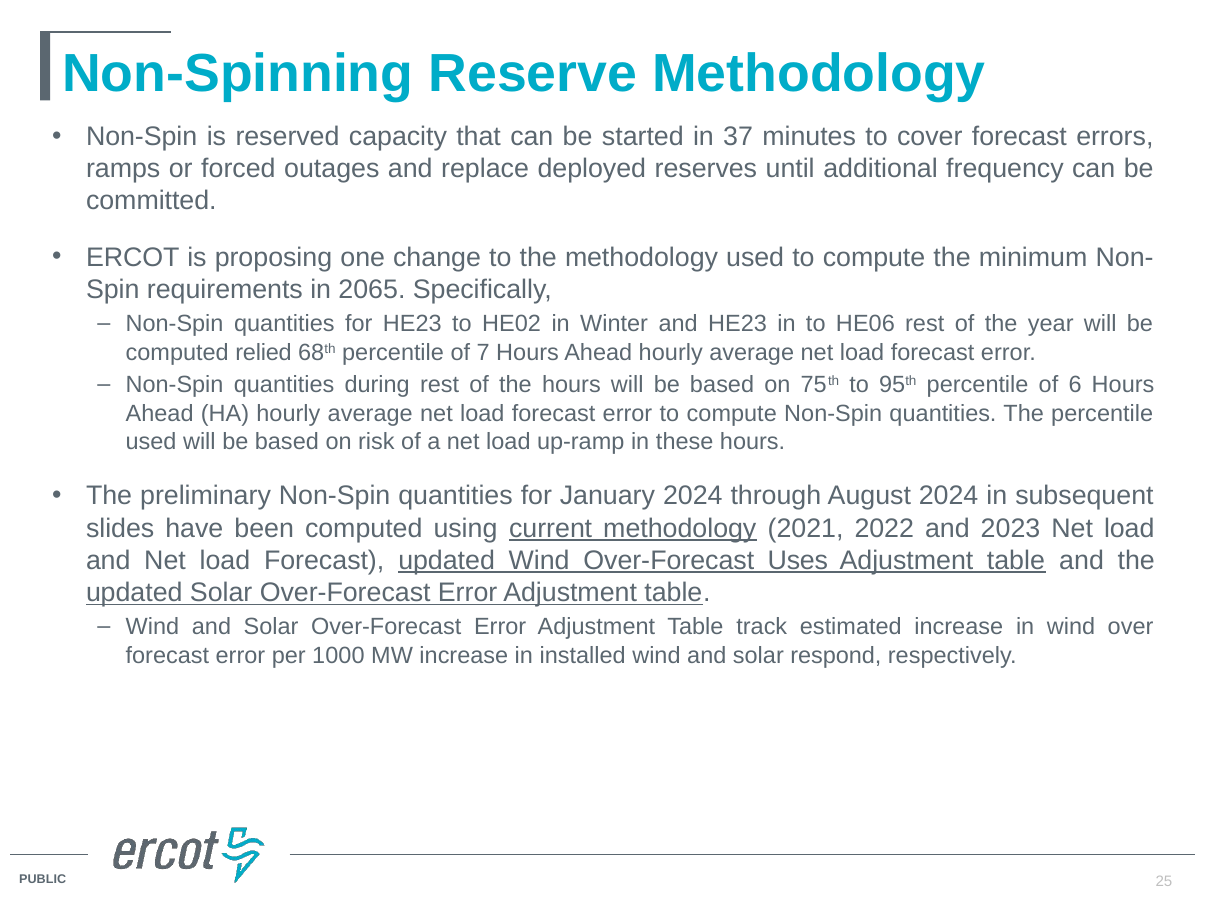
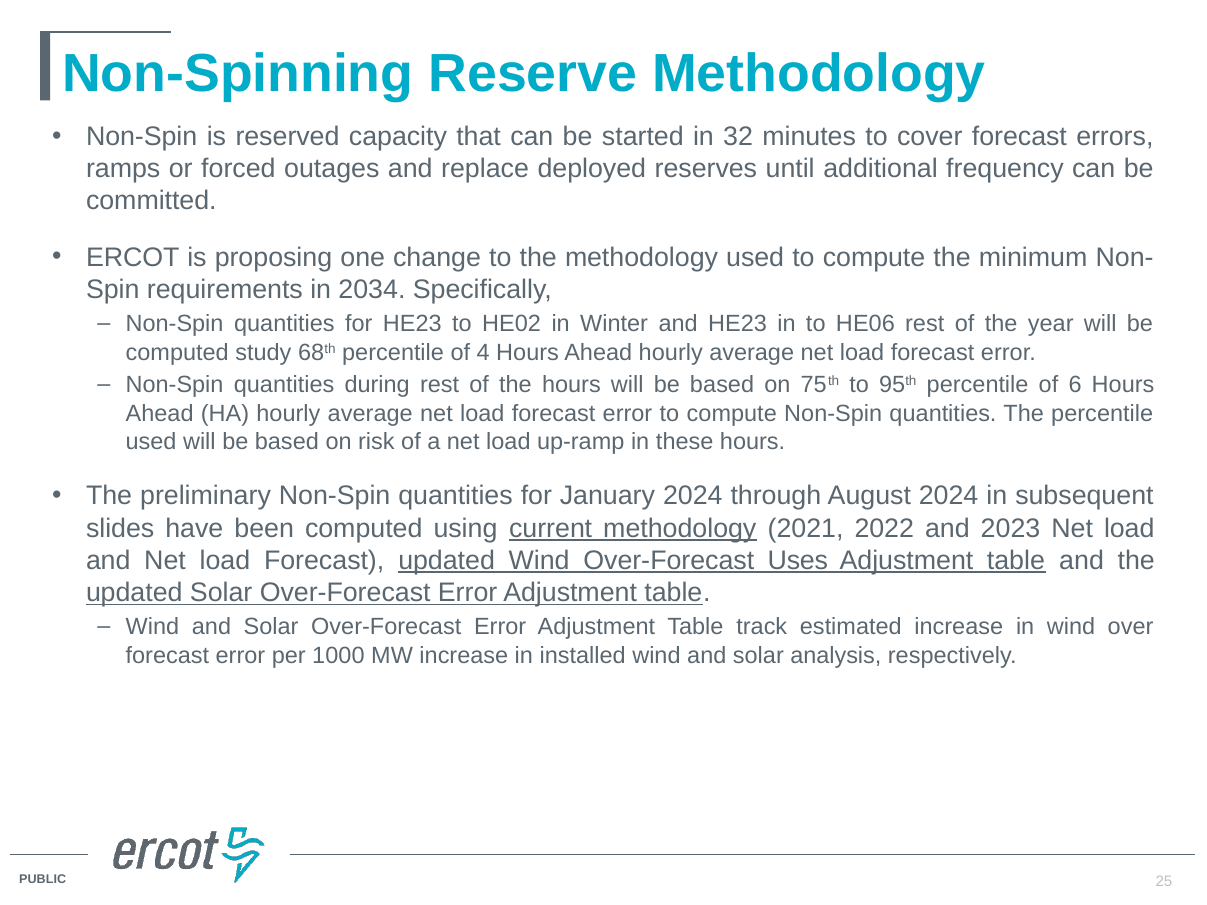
37: 37 -> 32
2065: 2065 -> 2034
relied: relied -> study
7: 7 -> 4
respond: respond -> analysis
